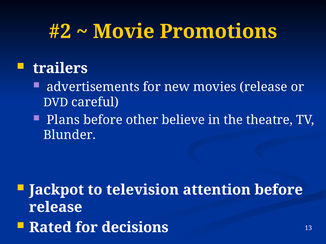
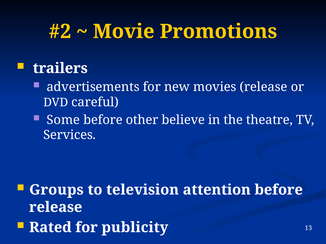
Plans: Plans -> Some
Blunder: Blunder -> Services
Jackpot: Jackpot -> Groups
decisions: decisions -> publicity
